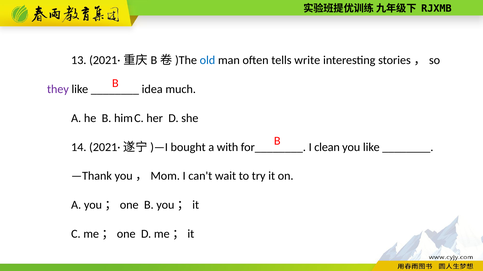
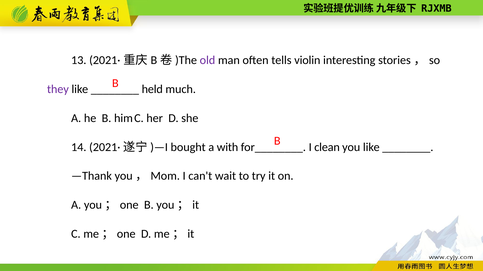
old colour: blue -> purple
write: write -> violin
idea: idea -> held
